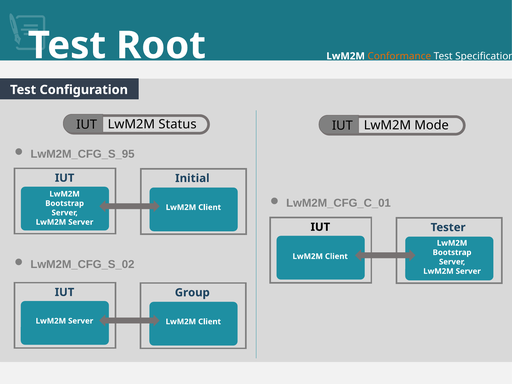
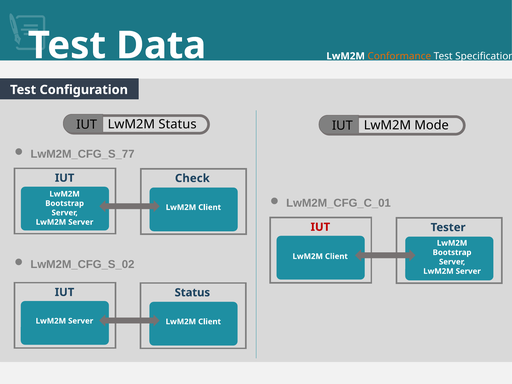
Root: Root -> Data
LwM2M_CFG_S_95: LwM2M_CFG_S_95 -> LwM2M_CFG_S_77
Initial: Initial -> Check
IUT at (320, 227) colour: black -> red
IUT Group: Group -> Status
